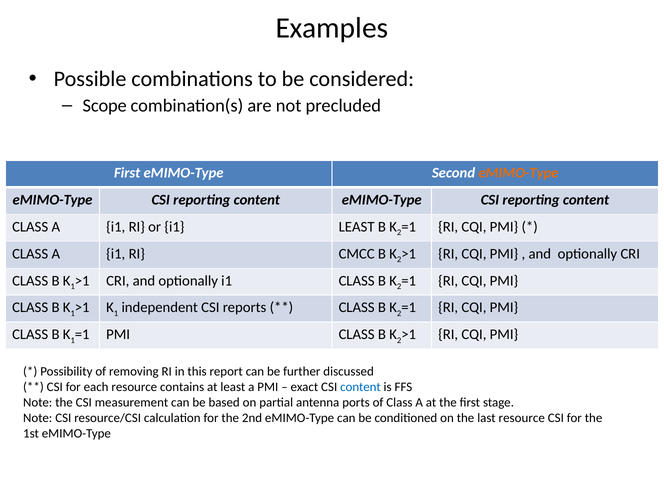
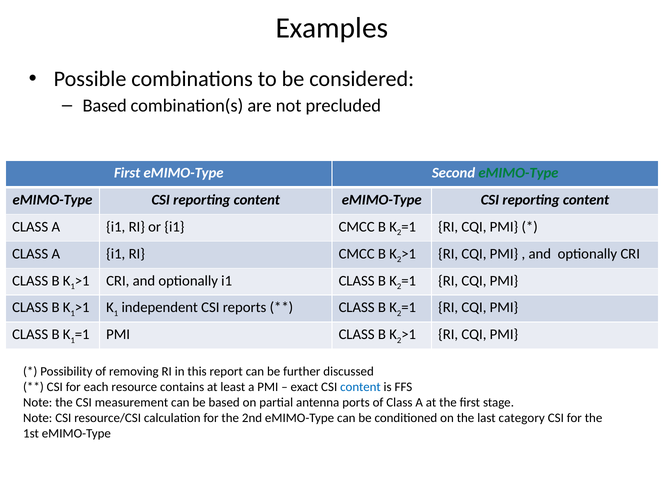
Scope at (105, 106): Scope -> Based
eMIMO-Type at (518, 173) colour: orange -> green
i1 LEAST: LEAST -> CMCC
last resource: resource -> category
